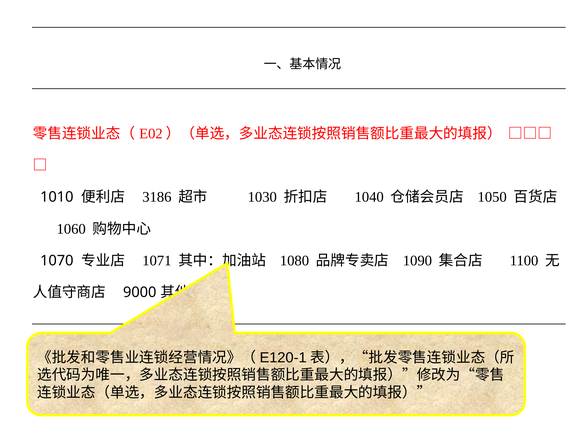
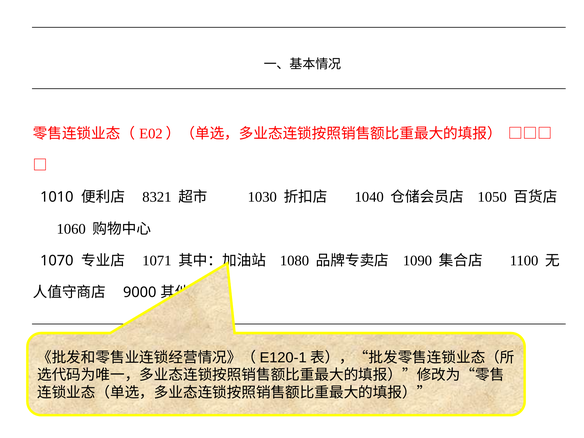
3186: 3186 -> 8321
